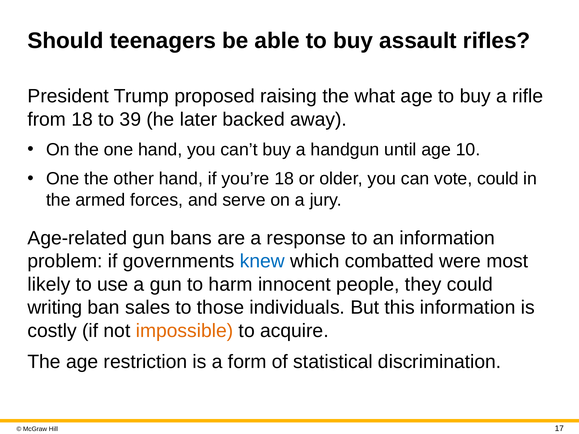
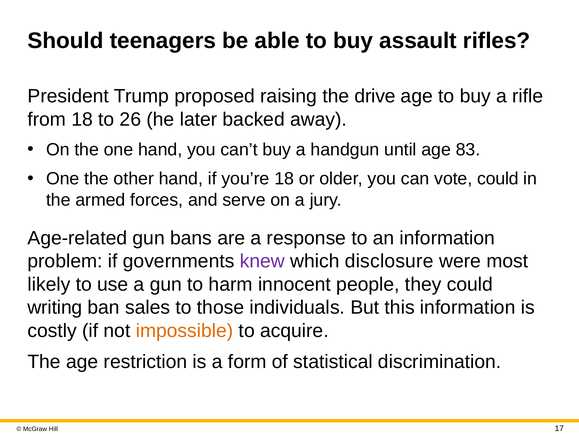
what: what -> drive
39: 39 -> 26
10: 10 -> 83
knew colour: blue -> purple
combatted: combatted -> disclosure
